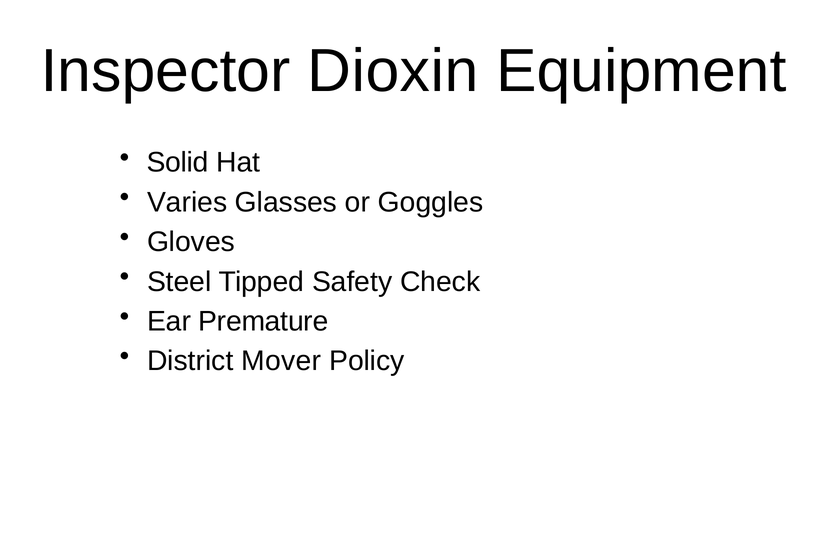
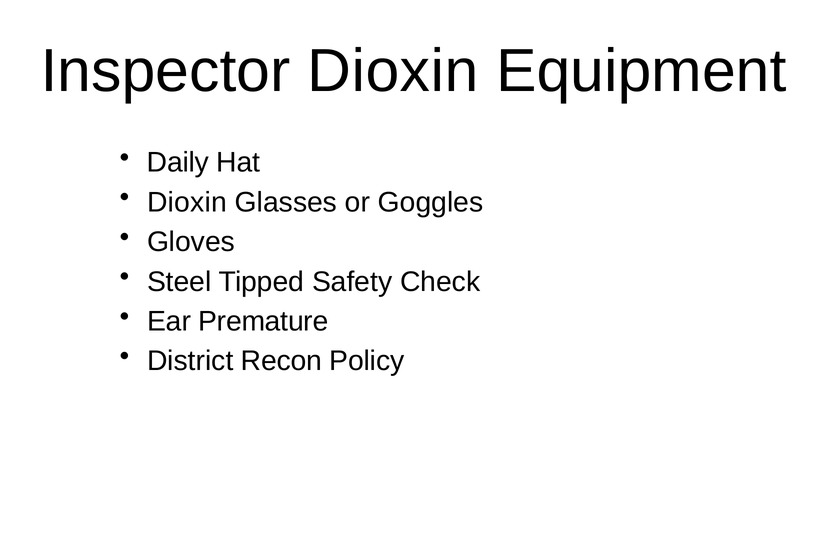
Solid: Solid -> Daily
Varies at (187, 202): Varies -> Dioxin
Mover: Mover -> Recon
